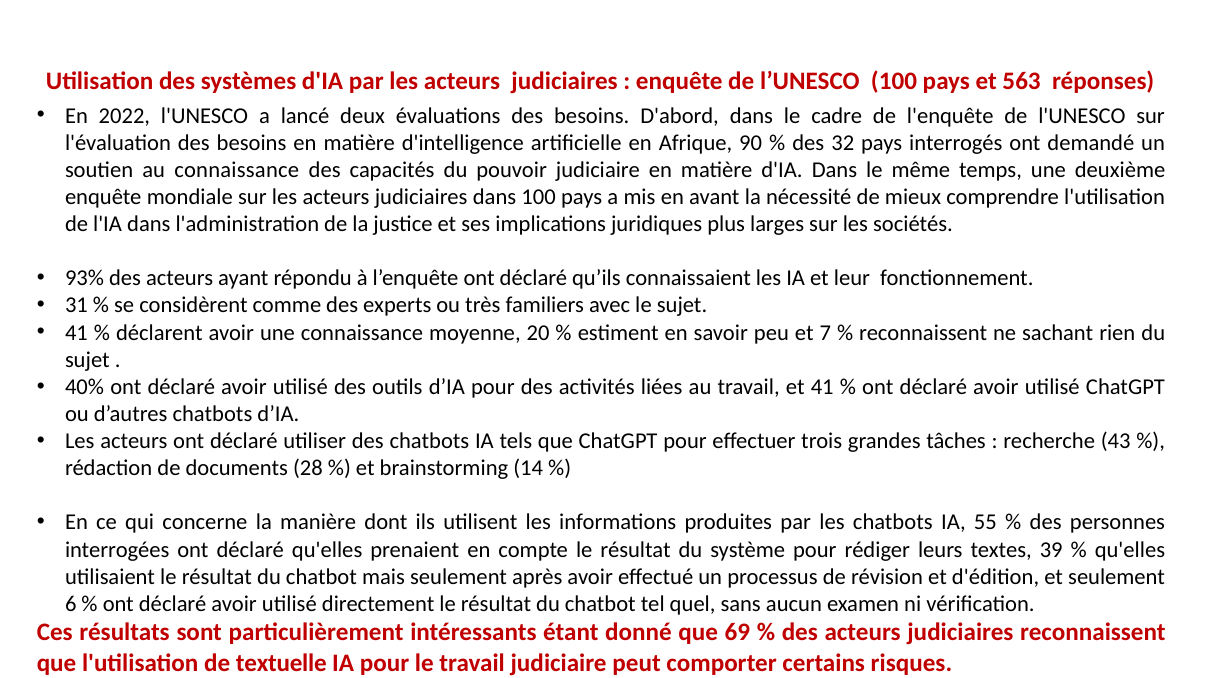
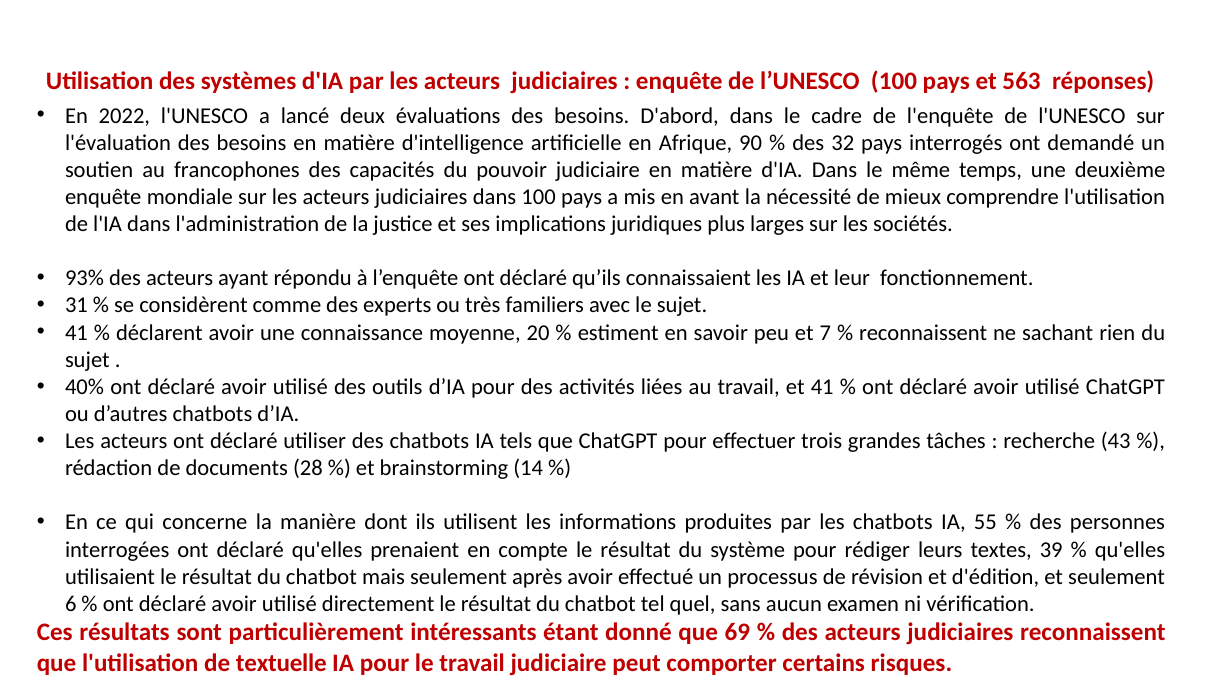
au connaissance: connaissance -> francophones
